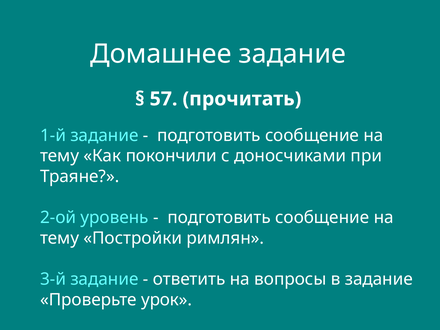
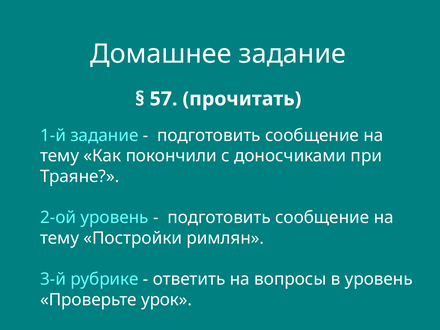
3-й задание: задание -> рубрике
в задание: задание -> уровень
